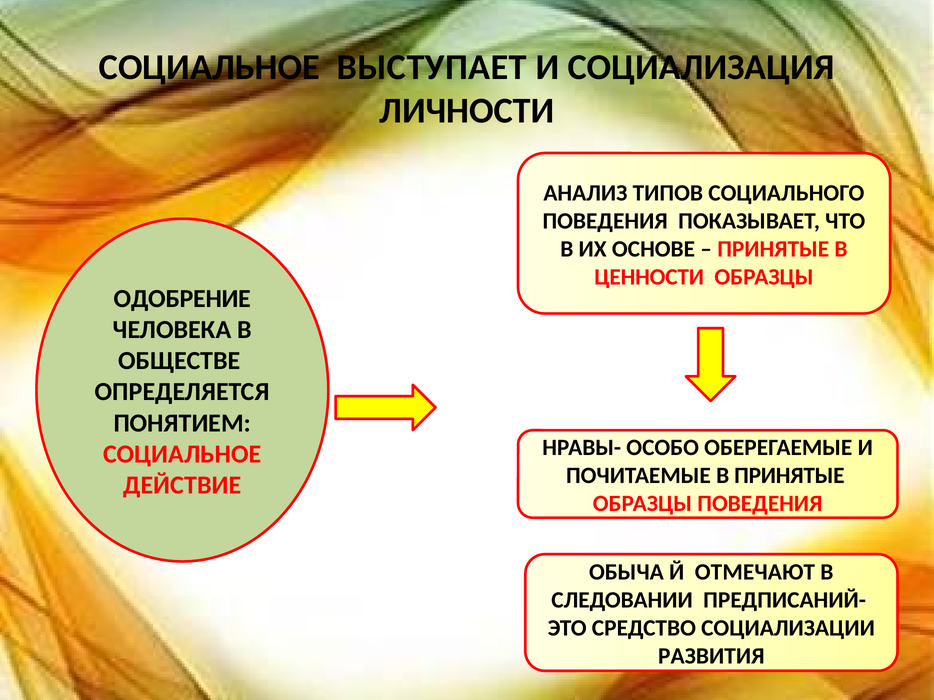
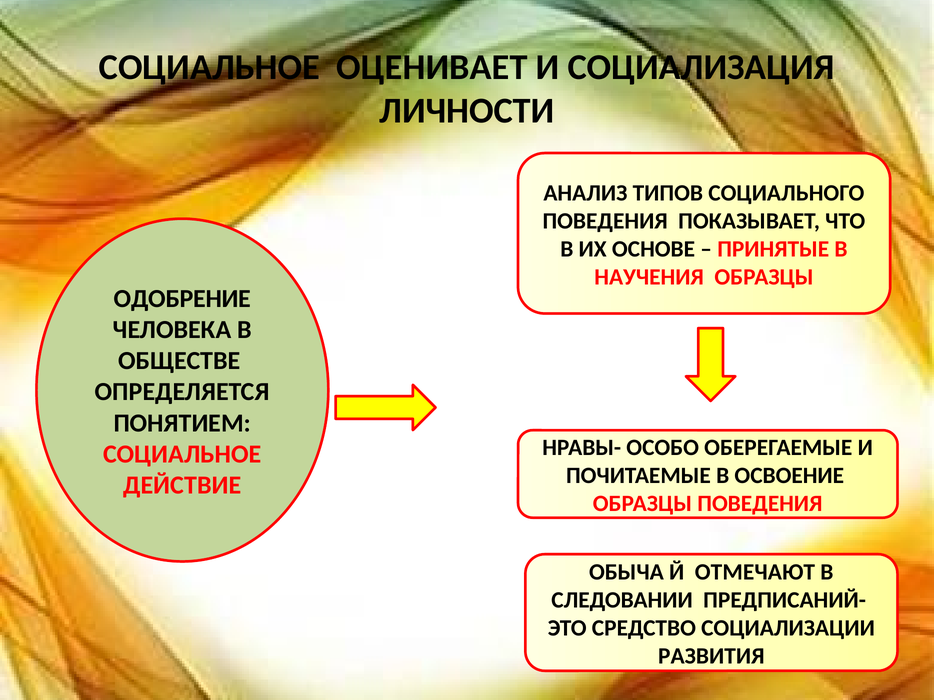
ВЫСТУПАЕТ: ВЫСТУПАЕТ -> ОЦЕНИВАЕТ
ЦЕННОСТИ: ЦЕННОСТИ -> НАУЧЕНИЯ
В ПРИНЯТЫЕ: ПРИНЯТЫЕ -> ОСВОЕНИЕ
